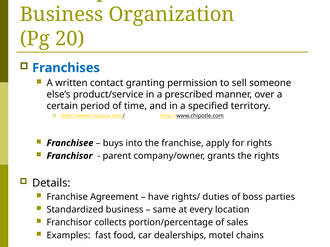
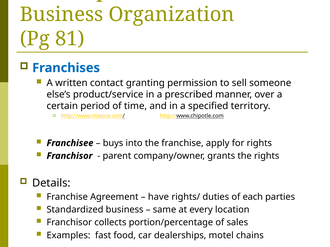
20: 20 -> 81
boss: boss -> each
